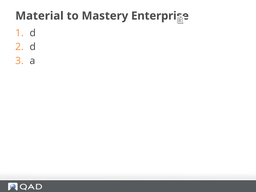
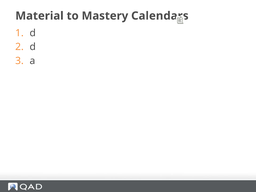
Enterprise: Enterprise -> Calendars
